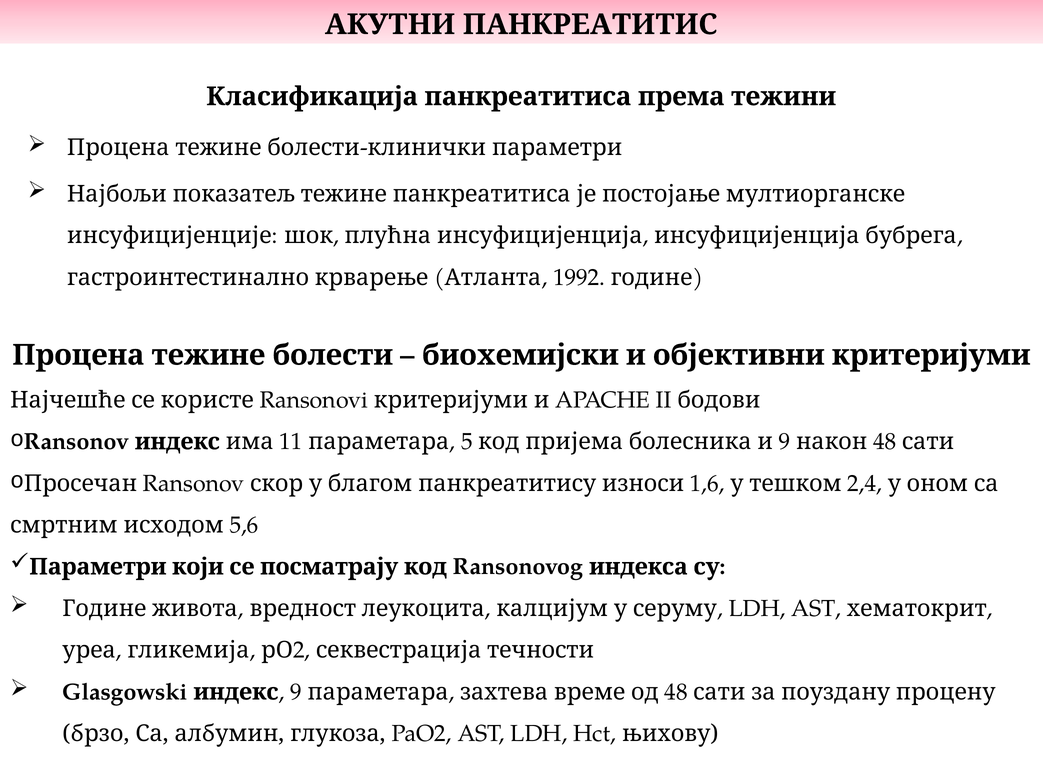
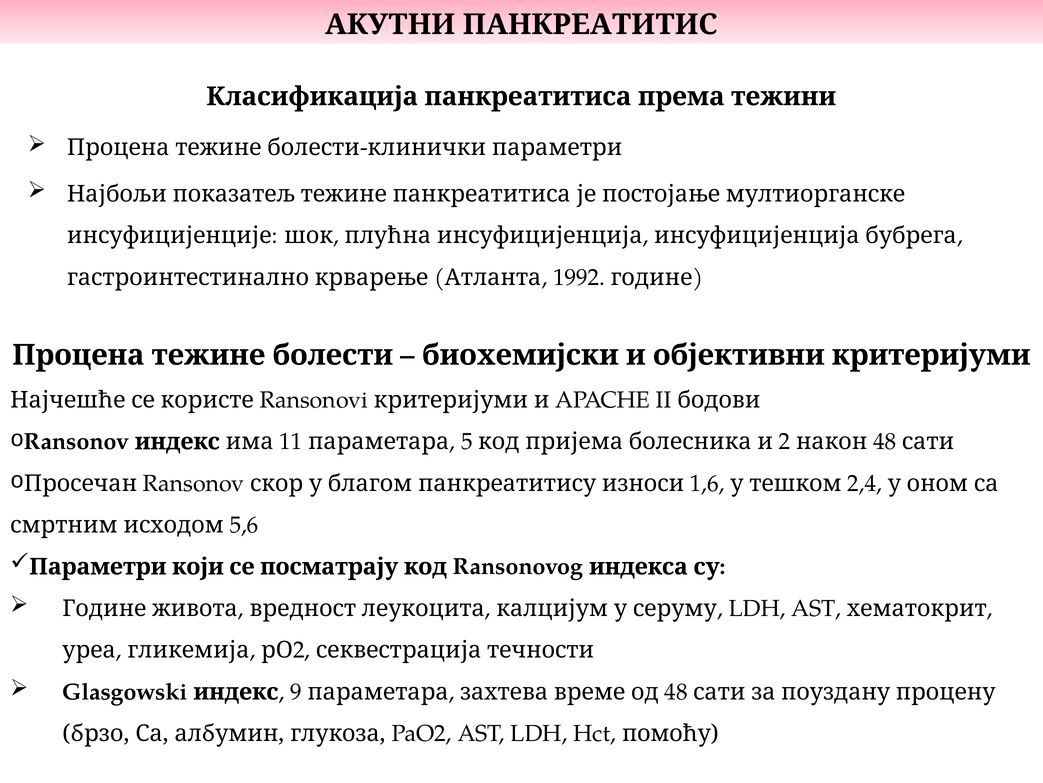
5 9: 9 -> 2
њихову: њихову -> помоћу
